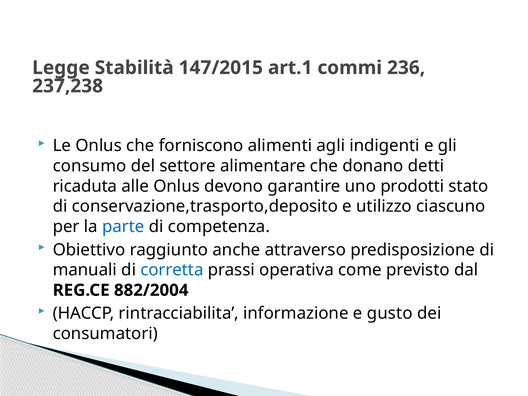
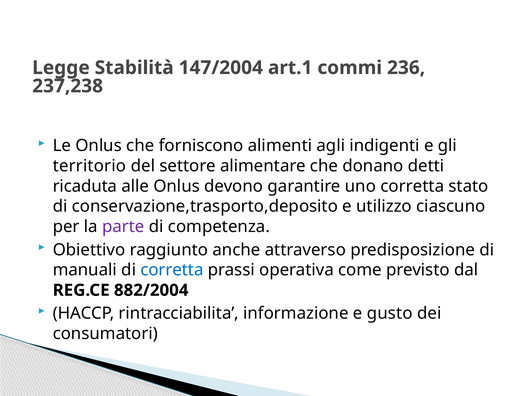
147/2015: 147/2015 -> 147/2004
consumo: consumo -> territorio
uno prodotti: prodotti -> corretta
parte colour: blue -> purple
